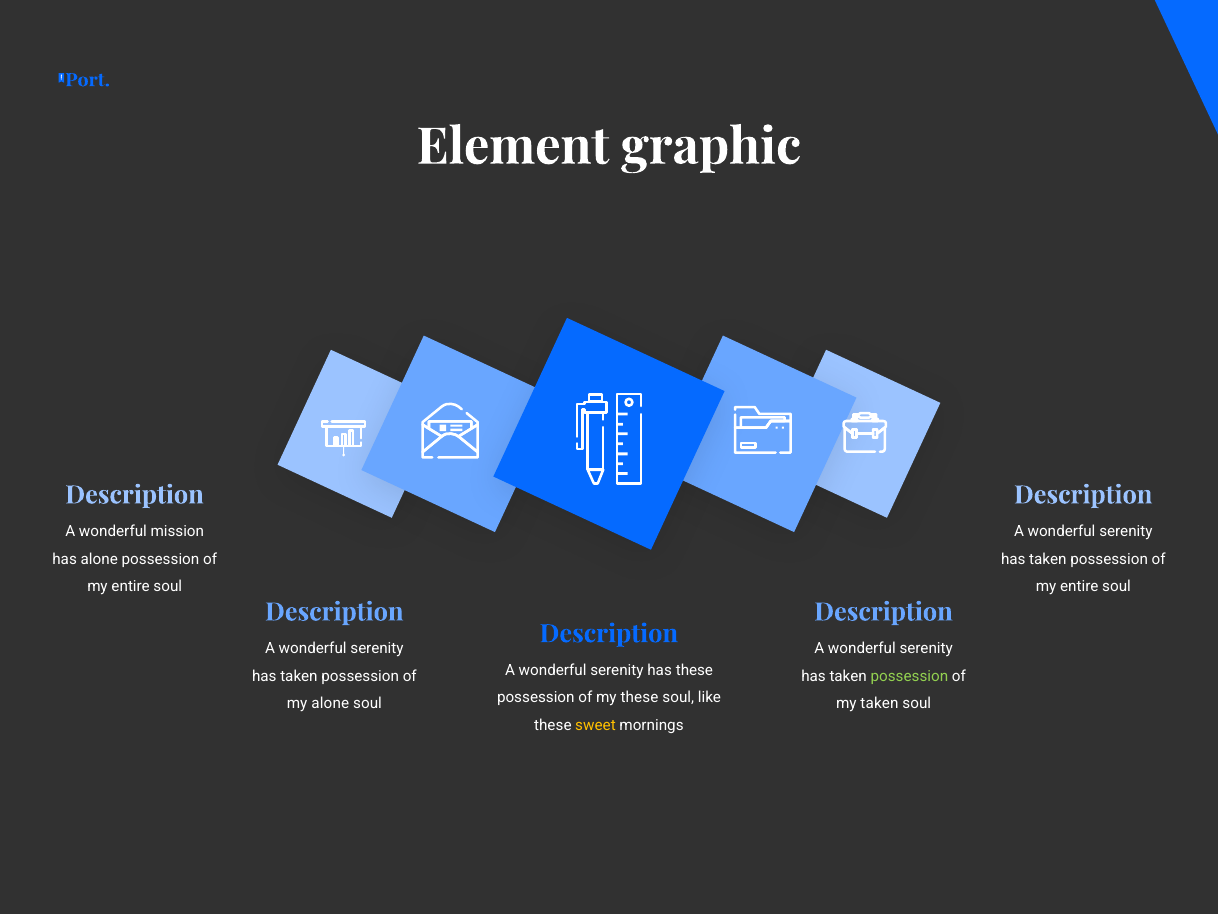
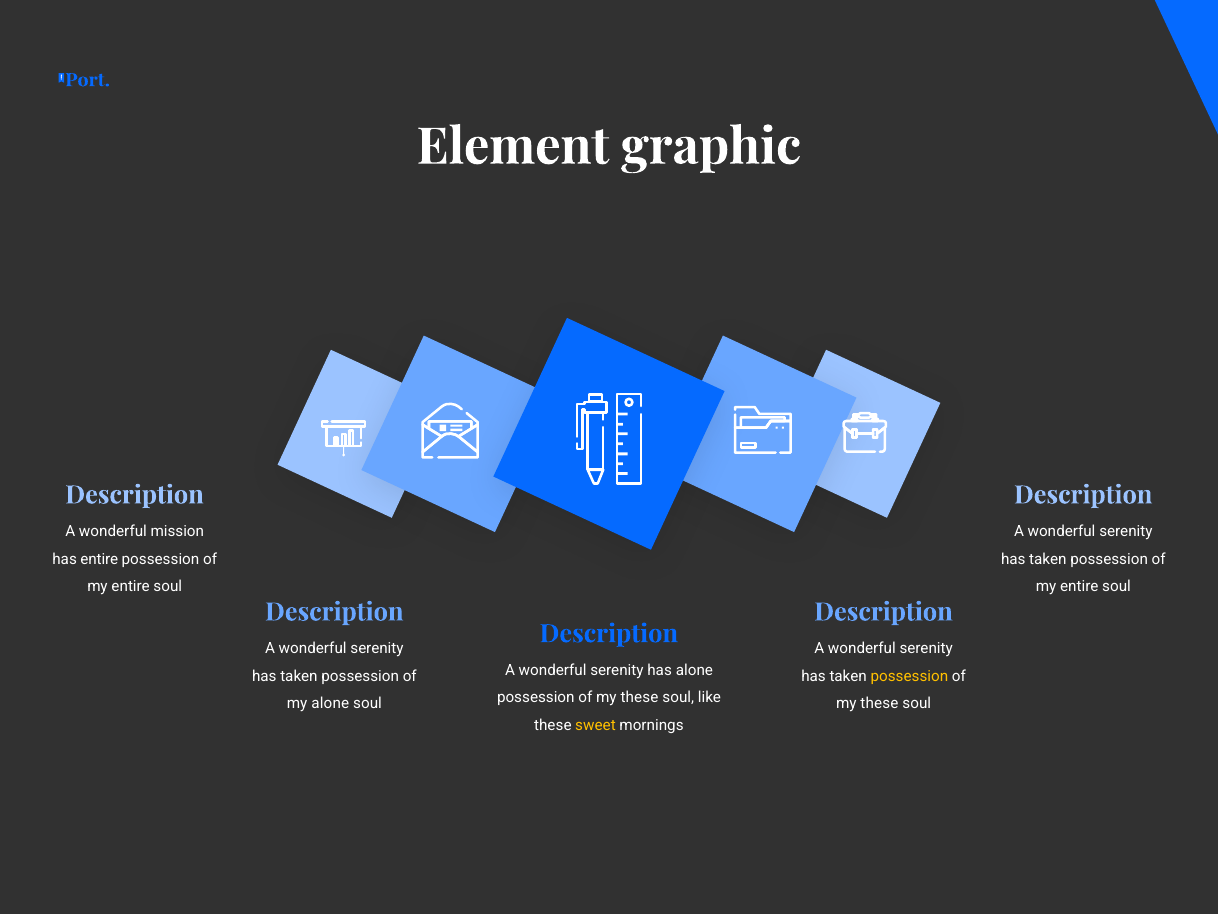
has alone: alone -> entire
has these: these -> alone
possession at (909, 676) colour: light green -> yellow
taken at (879, 703): taken -> these
